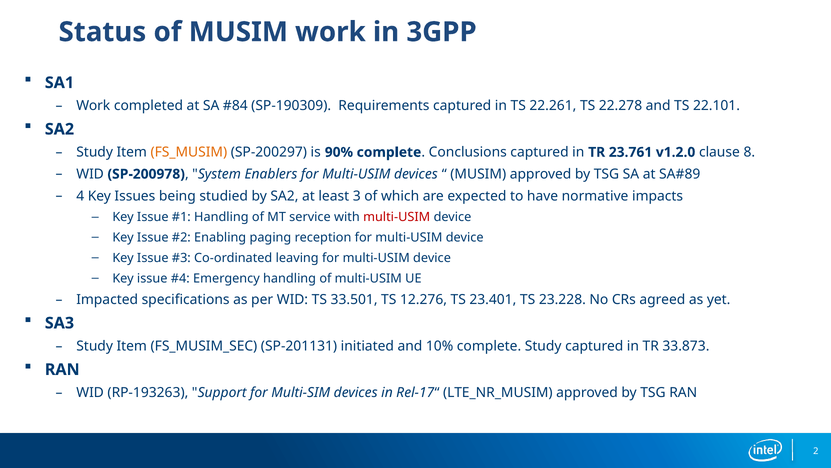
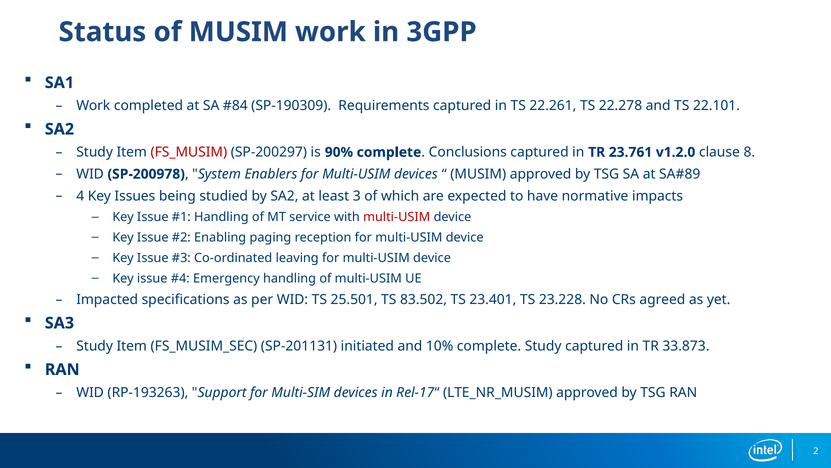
FS_MUSIM colour: orange -> red
33.501: 33.501 -> 25.501
12.276: 12.276 -> 83.502
